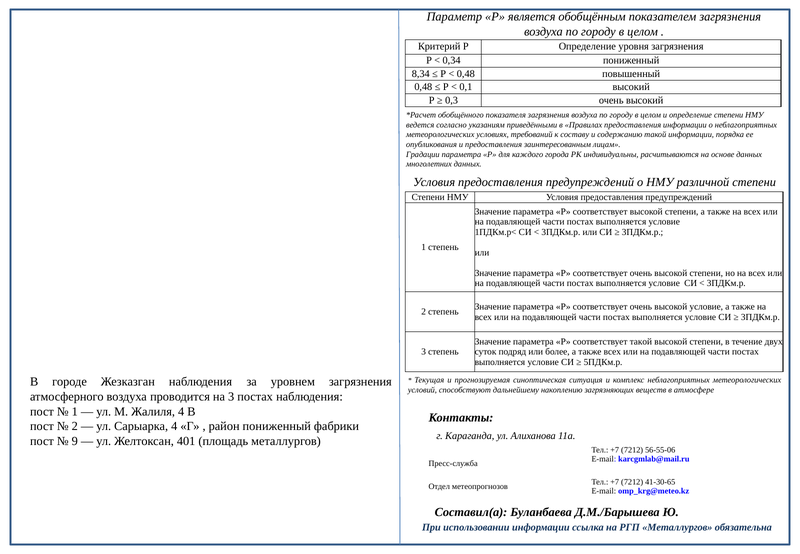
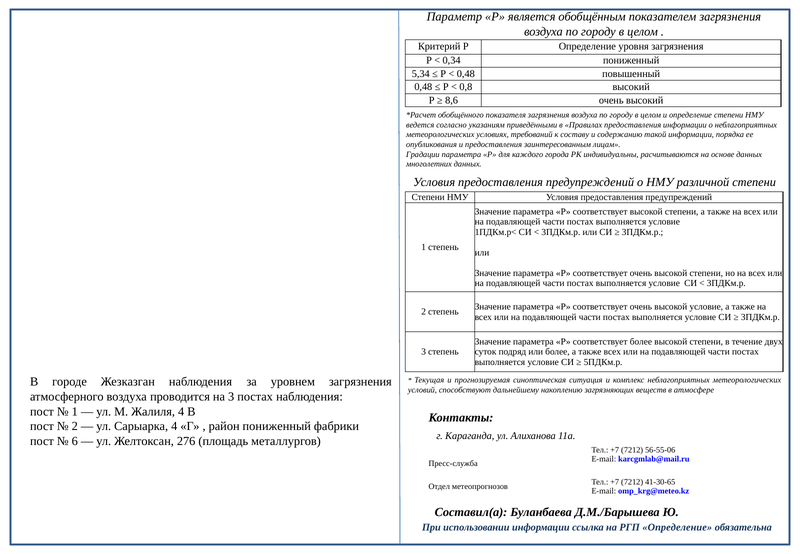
8,34: 8,34 -> 5,34
0,1: 0,1 -> 0,8
0,3: 0,3 -> 8,6
соответствует такой: такой -> более
9: 9 -> 6
401: 401 -> 276
РГП Металлургов: Металлургов -> Определение
